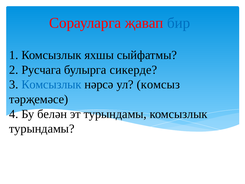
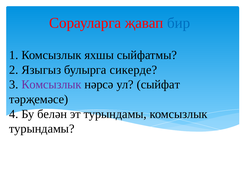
Русчага: Русчага -> Языгыз
Комсызлык at (51, 84) colour: blue -> purple
комсыз: комсыз -> сыйфат
